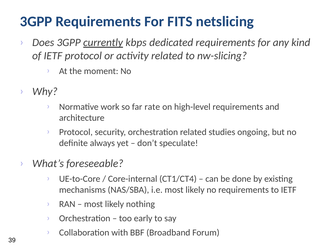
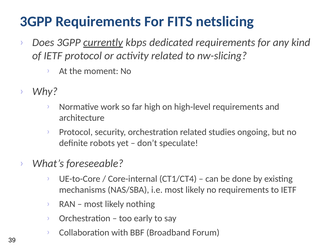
rate: rate -> high
always: always -> robots
